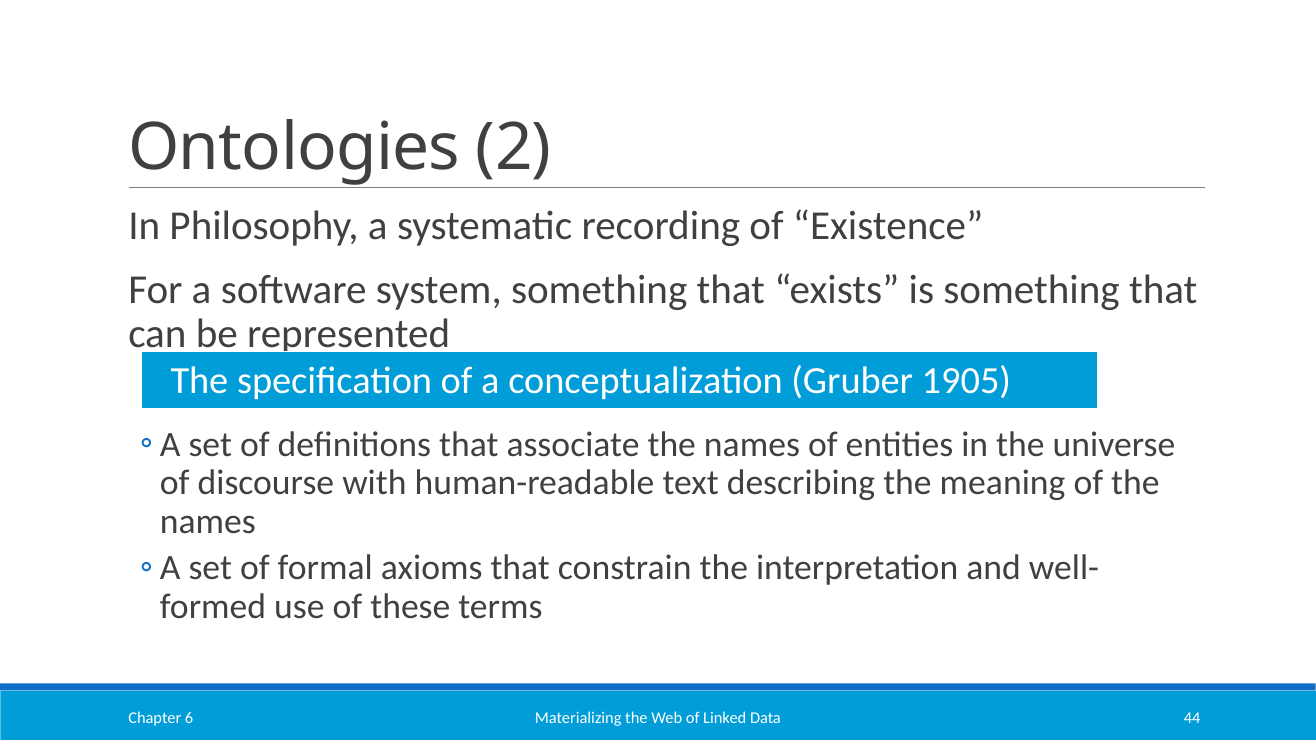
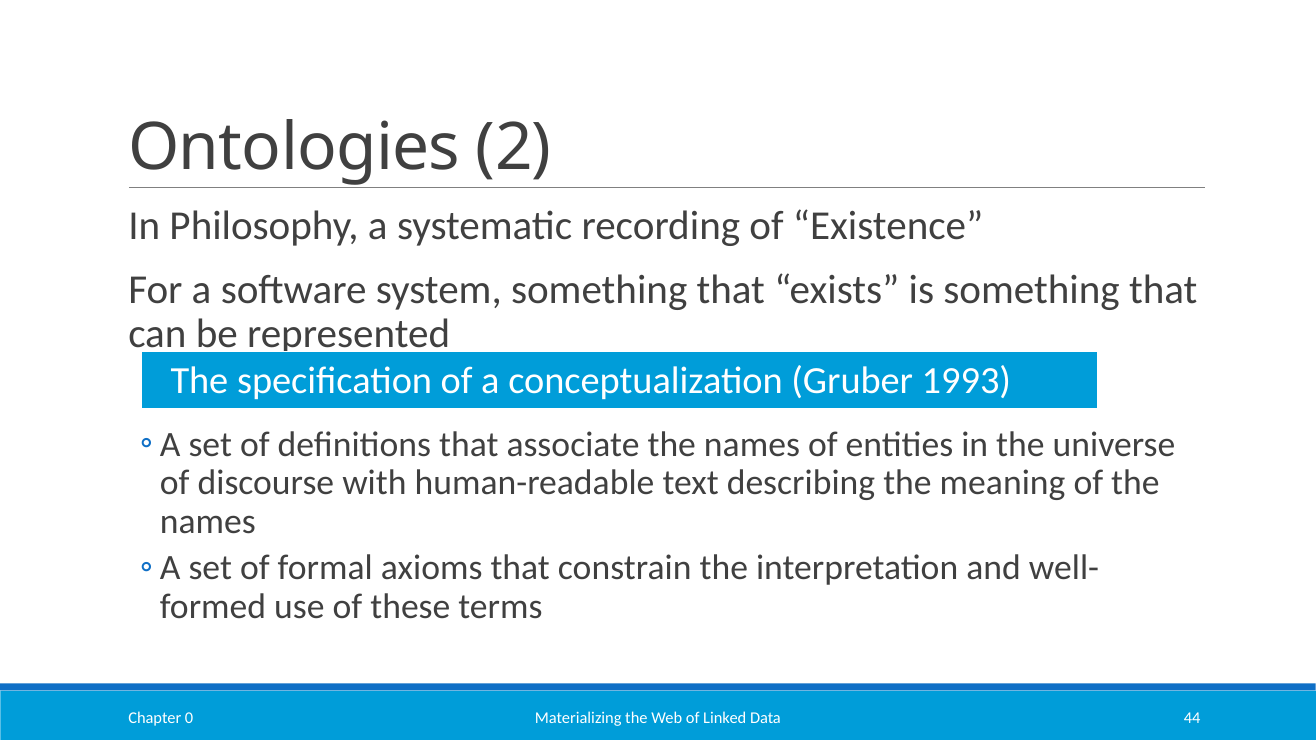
1905: 1905 -> 1993
6: 6 -> 0
